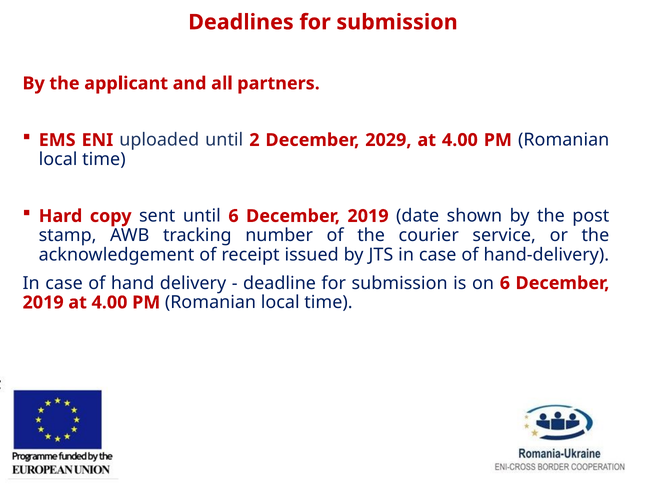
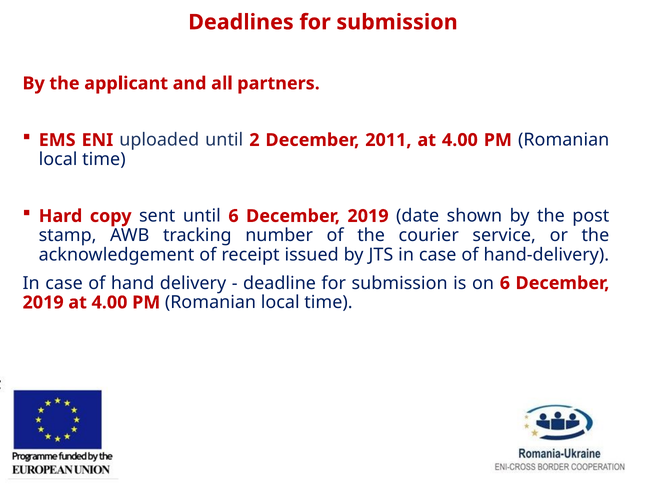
2029: 2029 -> 2011
